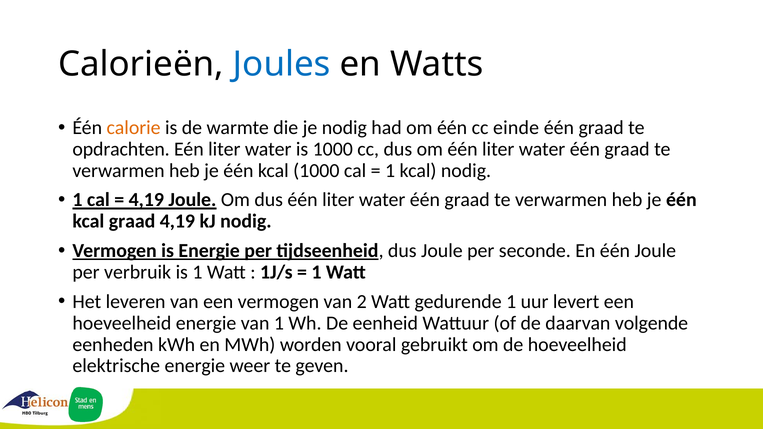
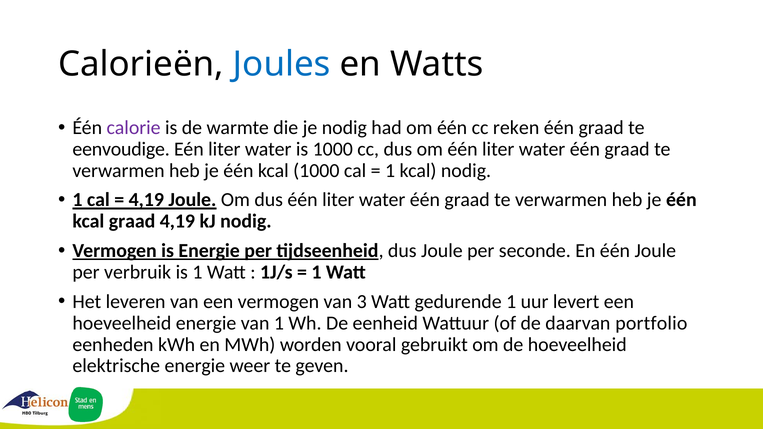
calorie colour: orange -> purple
einde: einde -> reken
opdrachten: opdrachten -> eenvoudige
2: 2 -> 3
volgende: volgende -> portfolio
